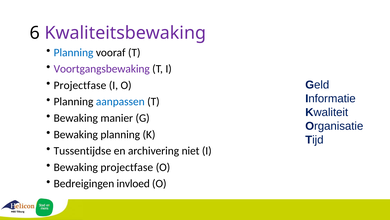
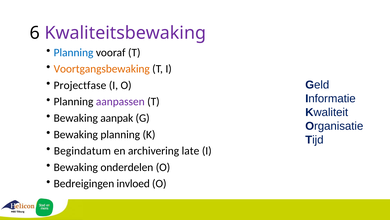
Voortgangsbewaking colour: purple -> orange
aanpassen colour: blue -> purple
manier: manier -> aanpak
Tussentijdse: Tussentijdse -> Begindatum
niet: niet -> late
Bewaking projectfase: projectfase -> onderdelen
